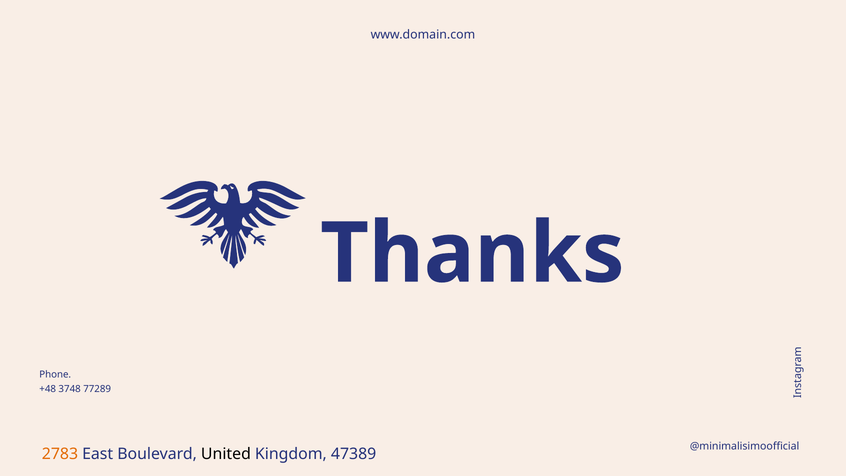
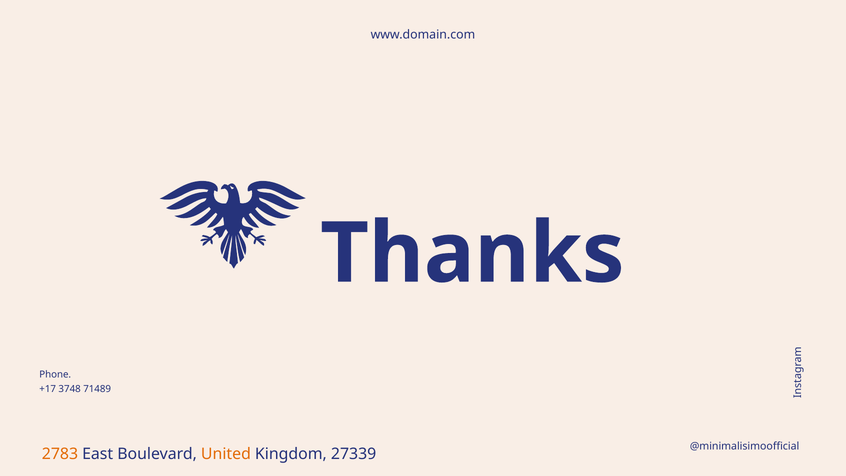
+48: +48 -> +17
77289: 77289 -> 71489
United colour: black -> orange
47389: 47389 -> 27339
